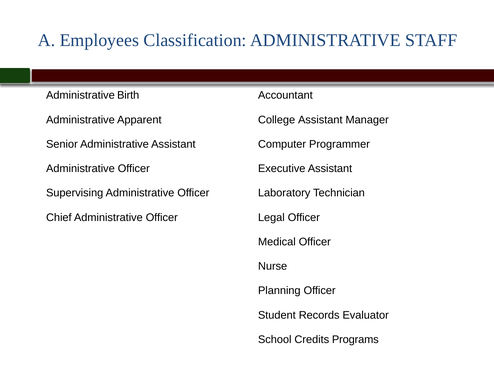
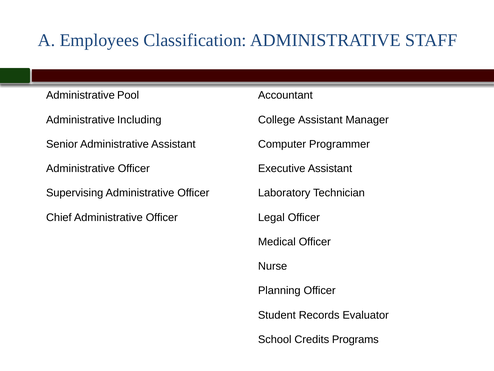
Birth: Birth -> Pool
Apparent: Apparent -> Including
